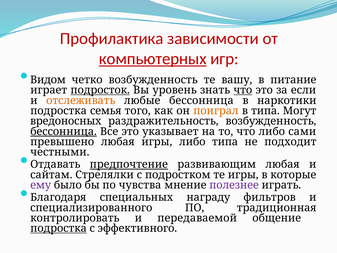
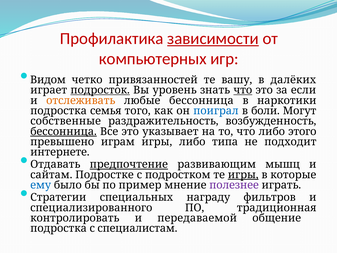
зависимости underline: none -> present
компьютерных underline: present -> none
четко возбужденность: возбужденность -> привязанностей
питание: питание -> далёких
поиграл colour: orange -> blue
в типа: типа -> боли
вредоносных: вредоносных -> собственные
сами: сами -> этого
превышено любая: любая -> играм
честными: честными -> интернете
развивающим любая: любая -> мышц
Стрелялки: Стрелялки -> Подростке
игры at (243, 175) underline: none -> present
ему colour: purple -> blue
чувства: чувства -> пример
Благодаря: Благодаря -> Стратегии
подростка at (59, 228) underline: present -> none
эффективного: эффективного -> специалистам
